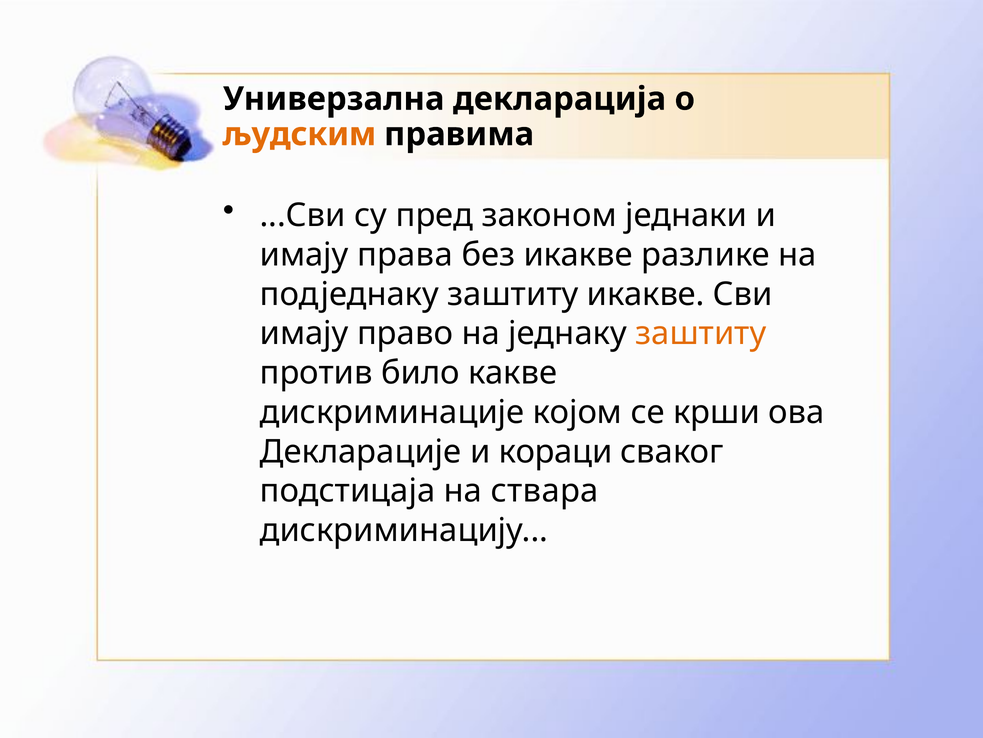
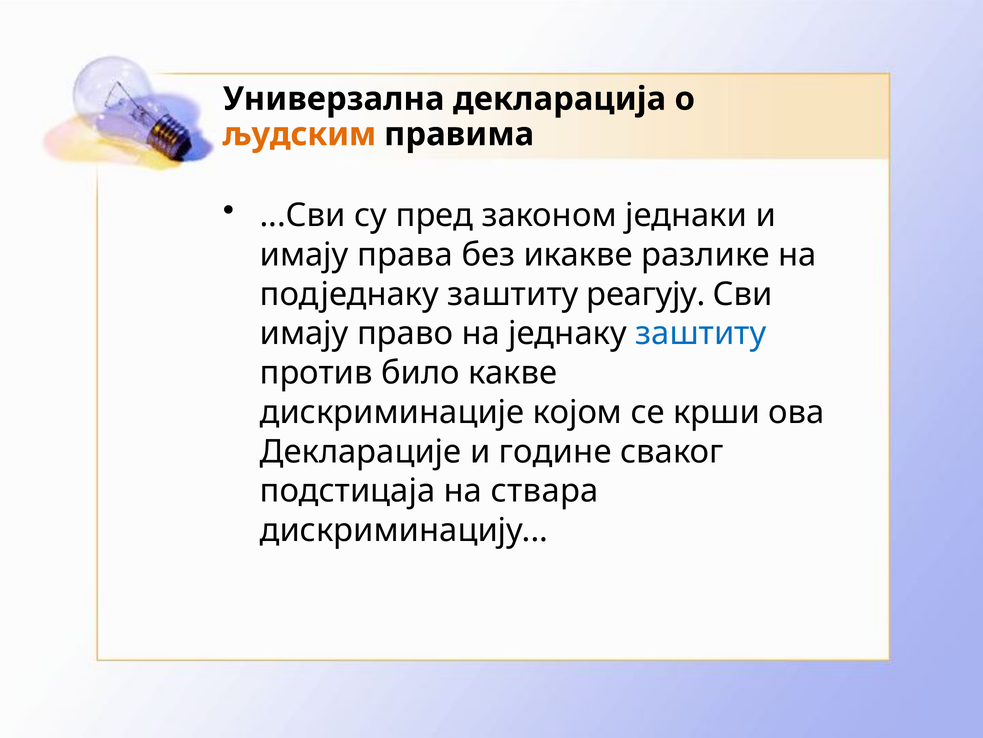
заштиту икакве: икакве -> реагују
заштиту at (701, 333) colour: orange -> blue
кораци: кораци -> године
